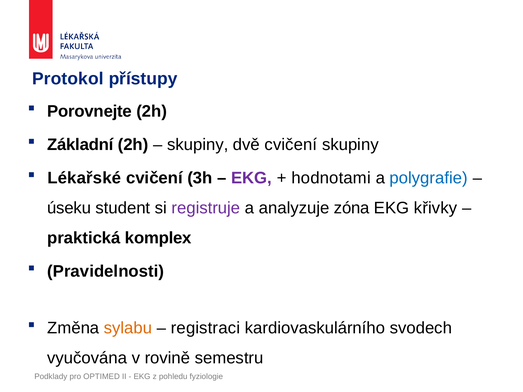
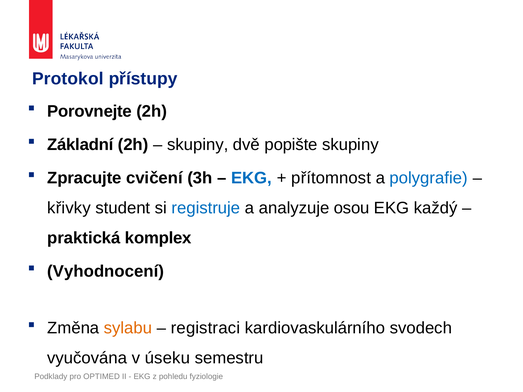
dvě cvičení: cvičení -> popište
Lékařské: Lékařské -> Zpracujte
EKG at (251, 178) colour: purple -> blue
hodnotami: hodnotami -> přítomnost
úseku: úseku -> křivky
registruje colour: purple -> blue
zóna: zóna -> osou
křivky: křivky -> každý
Pravidelnosti: Pravidelnosti -> Vyhodnocení
rovině: rovině -> úseku
